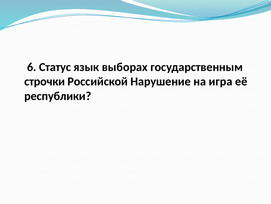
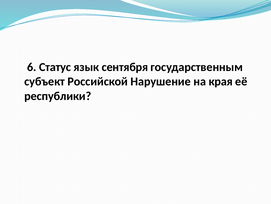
выборах: выборах -> сентября
строчки: строчки -> субъект
игра: игра -> края
